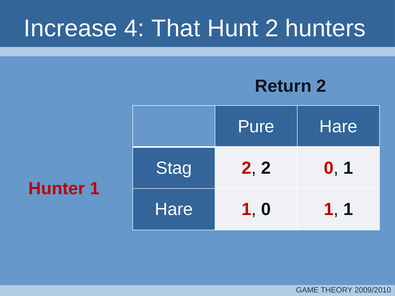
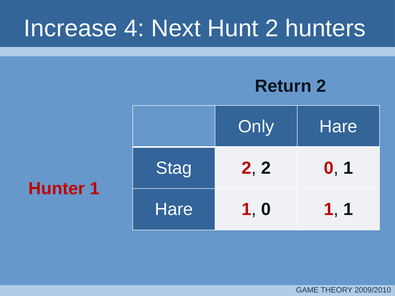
That: That -> Next
Pure: Pure -> Only
